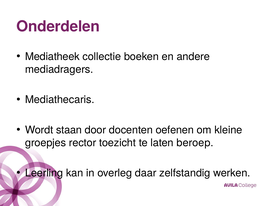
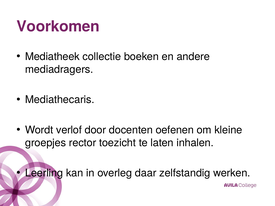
Onderdelen: Onderdelen -> Voorkomen
staan: staan -> verlof
beroep: beroep -> inhalen
